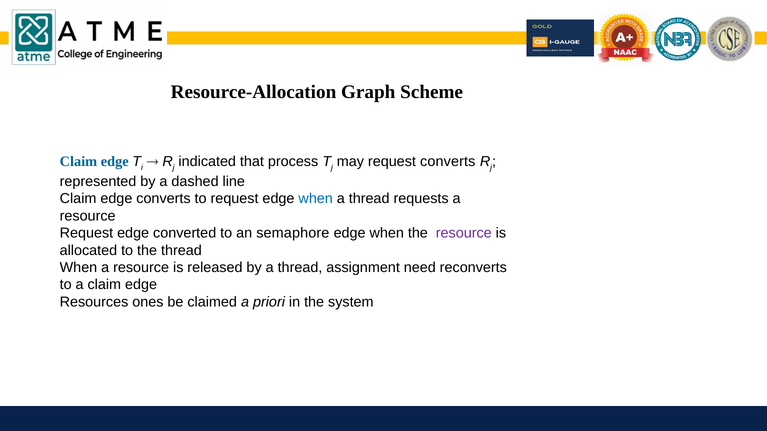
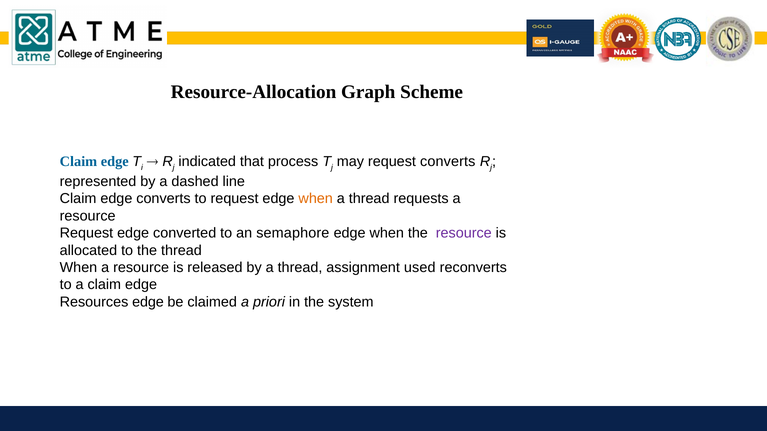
when at (316, 199) colour: blue -> orange
need: need -> used
Resources ones: ones -> edge
